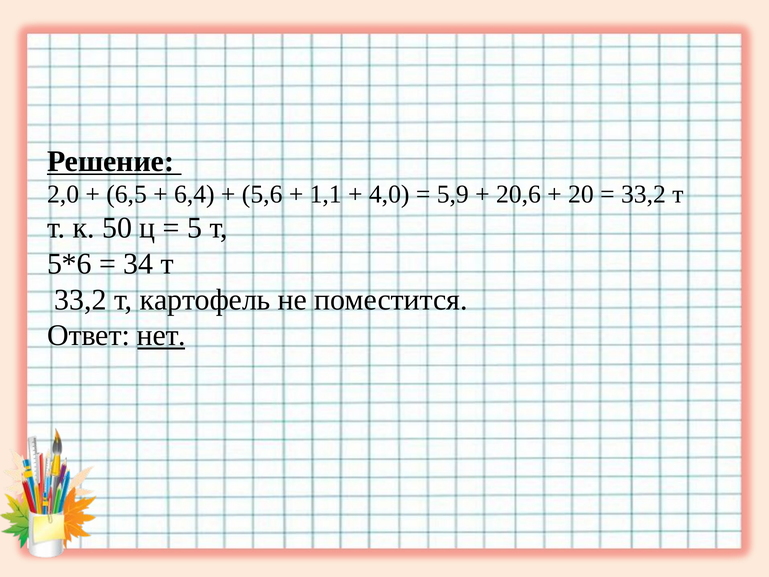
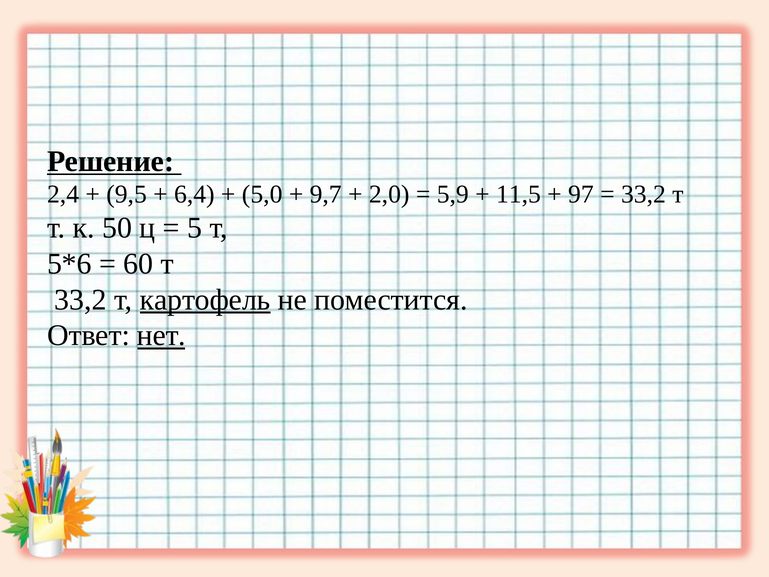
2,0: 2,0 -> 2,4
6,5: 6,5 -> 9,5
5,6: 5,6 -> 5,0
1,1: 1,1 -> 9,7
4,0: 4,0 -> 2,0
20,6: 20,6 -> 11,5
20: 20 -> 97
34: 34 -> 60
картофель underline: none -> present
